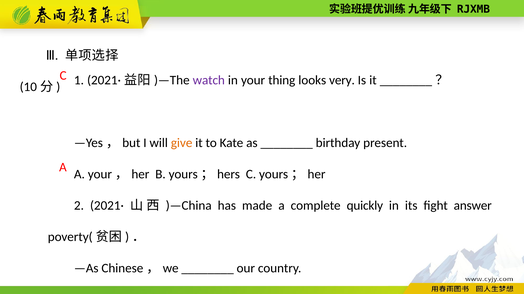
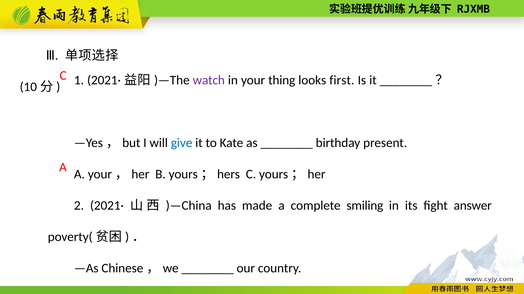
very: very -> first
give colour: orange -> blue
quickly: quickly -> smiling
